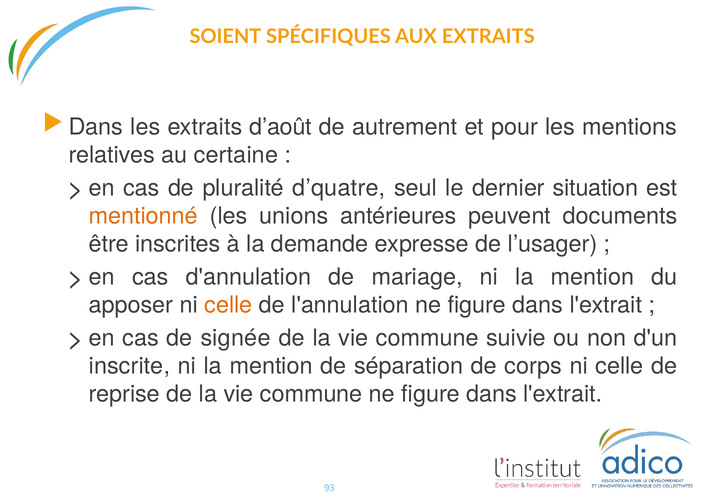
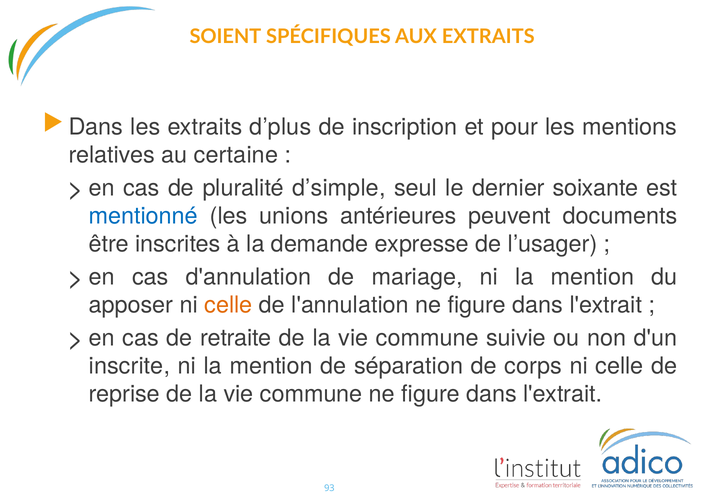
d’août: d’août -> d’plus
autrement: autrement -> inscription
d’quatre: d’quatre -> d’simple
situation: situation -> soixante
mentionné colour: orange -> blue
signée: signée -> retraite
